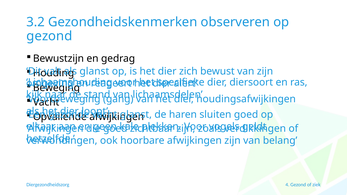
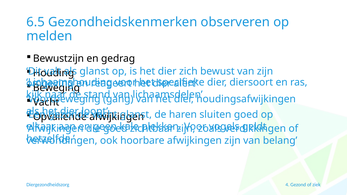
3.2: 3.2 -> 6.5
gezond at (49, 36): gezond -> melden
